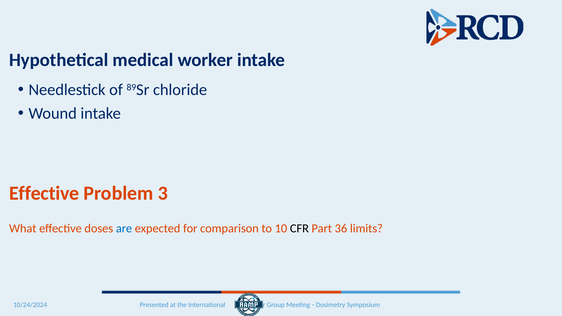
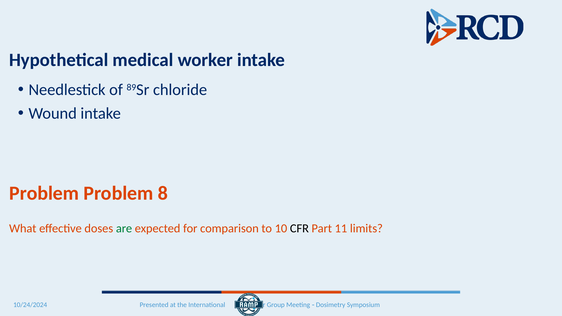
Effective at (44, 193): Effective -> Problem
3: 3 -> 8
are colour: blue -> green
36: 36 -> 11
